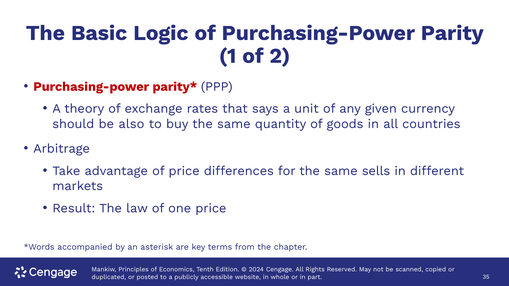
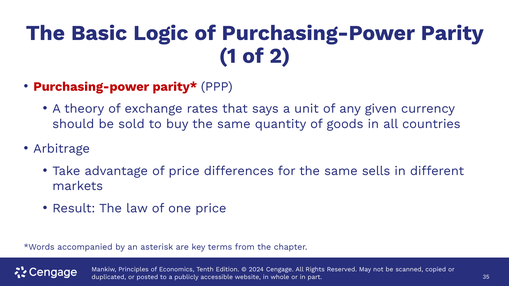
also: also -> sold
